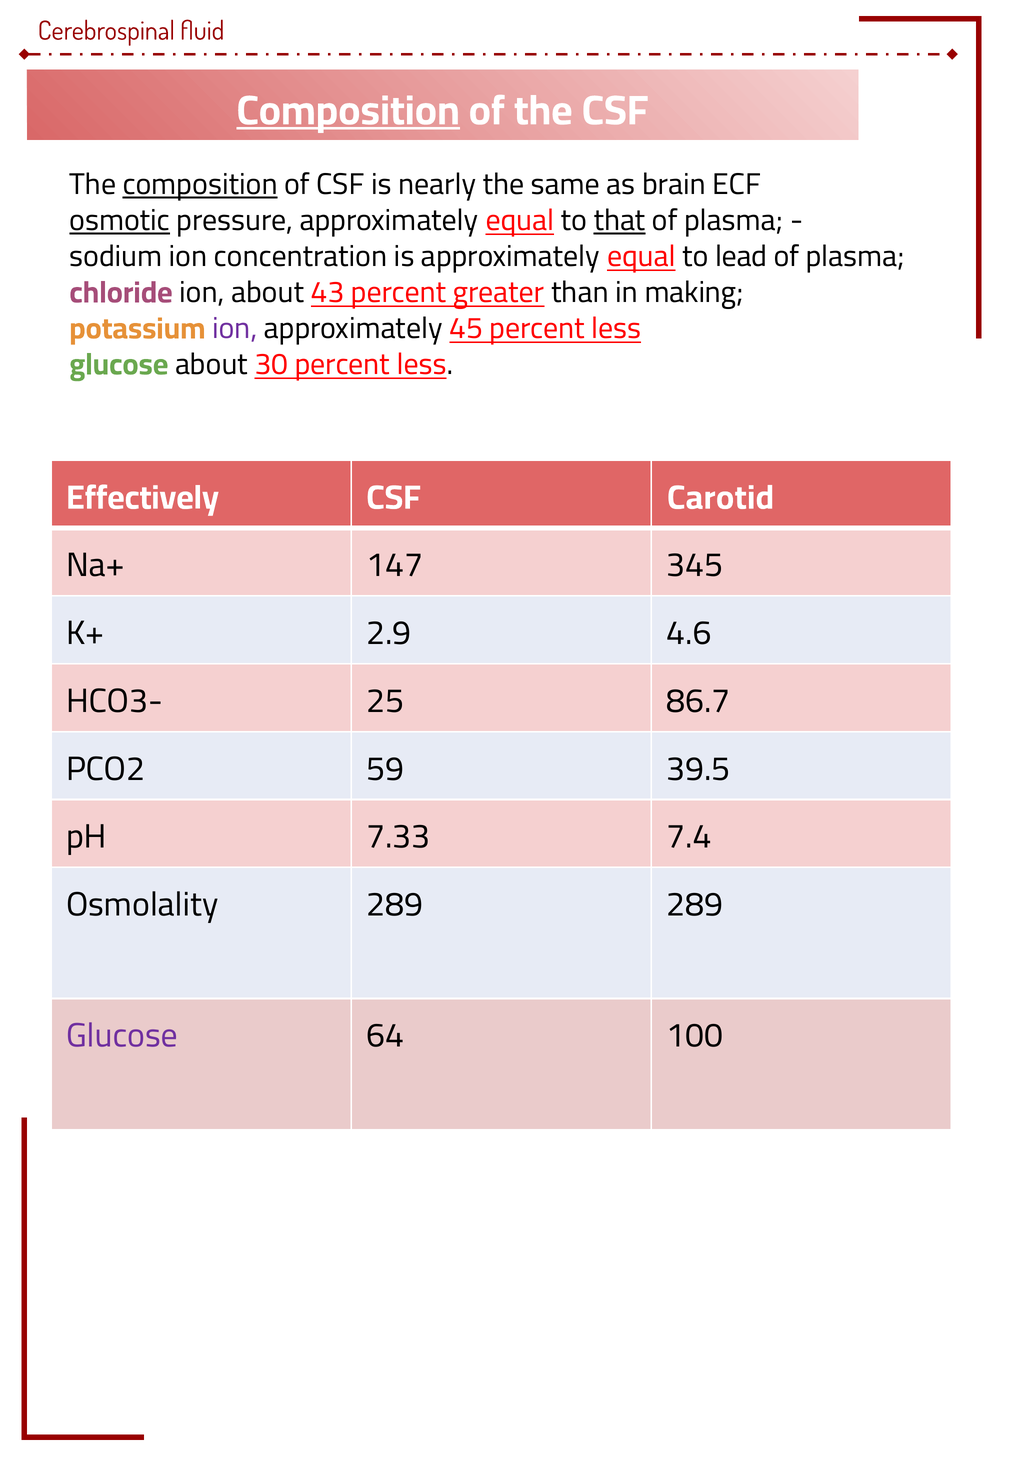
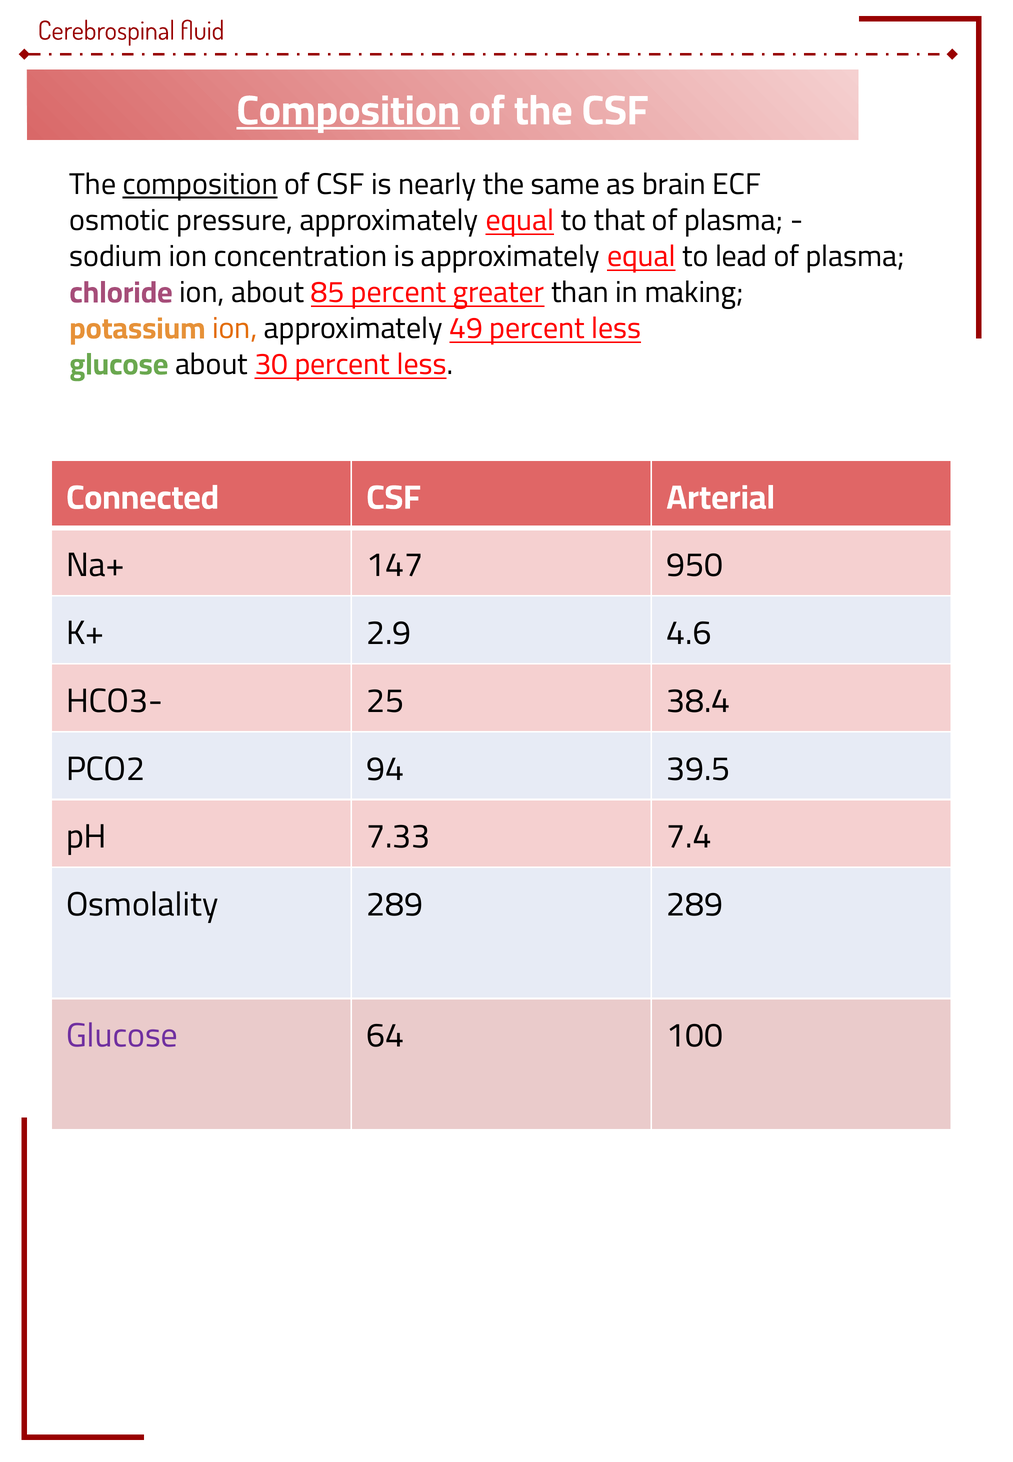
osmotic underline: present -> none
that underline: present -> none
43: 43 -> 85
ion at (235, 329) colour: purple -> orange
45: 45 -> 49
Effectively: Effectively -> Connected
Carotid: Carotid -> Arterial
345: 345 -> 950
86.7: 86.7 -> 38.4
59: 59 -> 94
